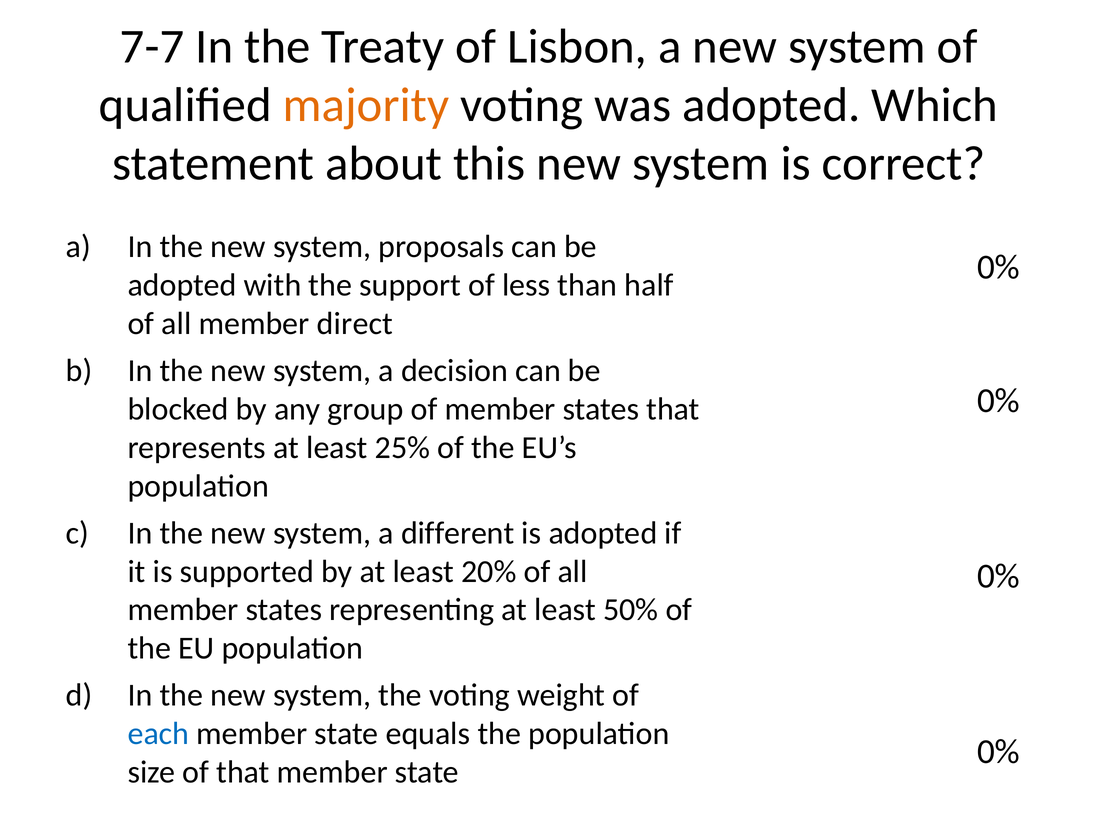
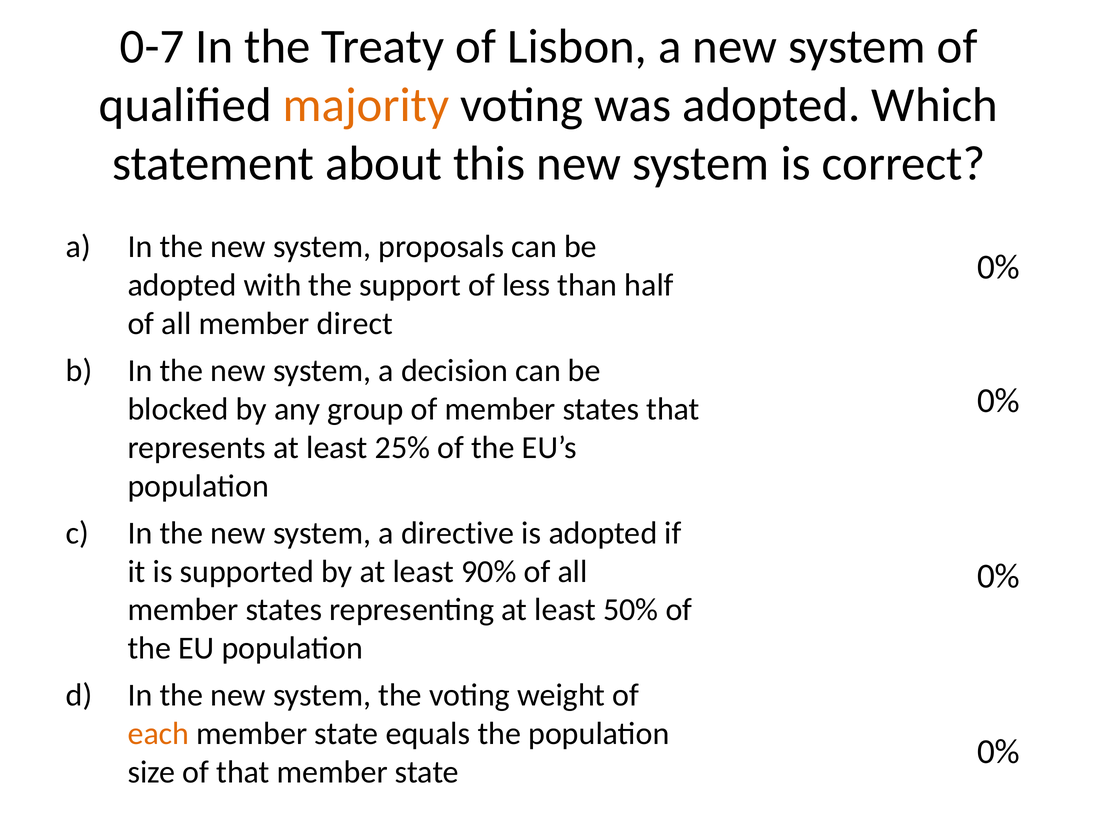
7-7: 7-7 -> 0-7
different: different -> directive
20%: 20% -> 90%
each colour: blue -> orange
